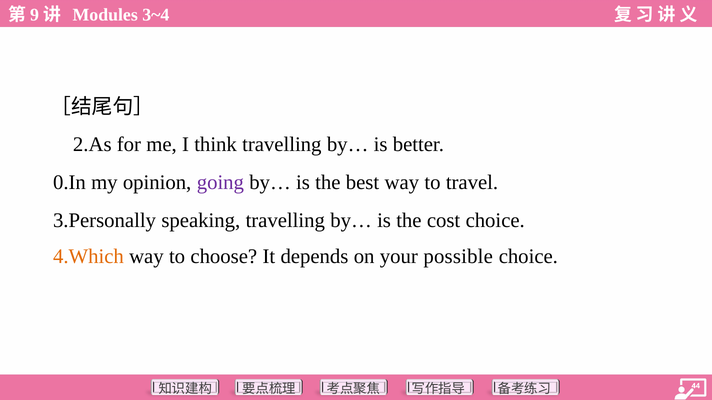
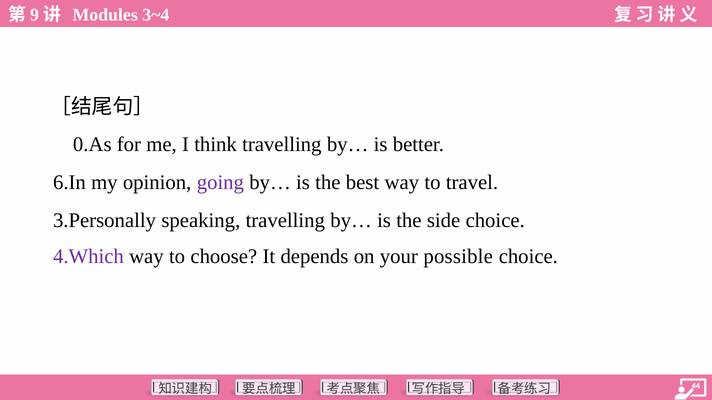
2.As: 2.As -> 0.As
0.In: 0.In -> 6.In
cost: cost -> side
4.Which colour: orange -> purple
